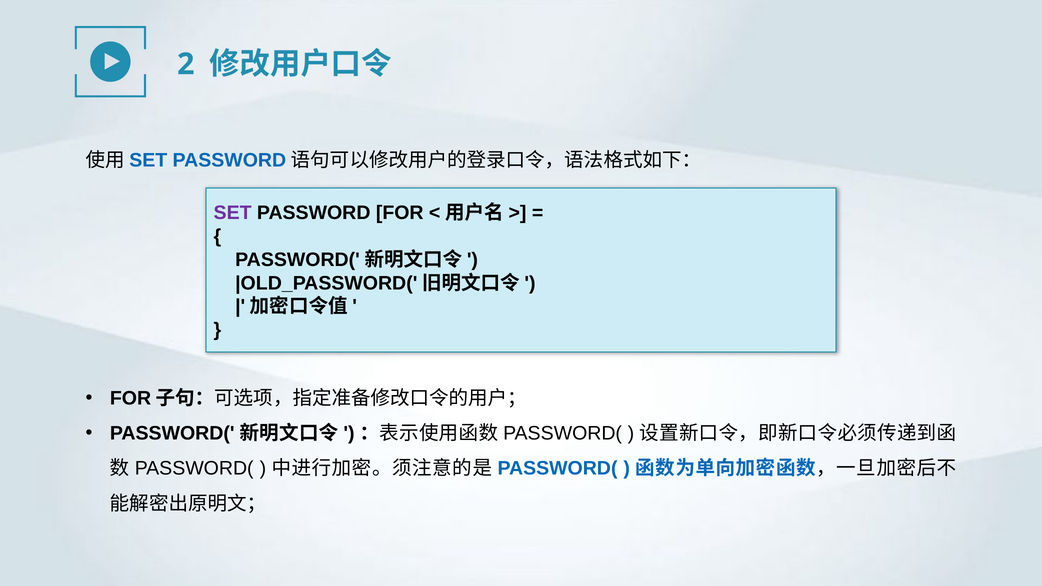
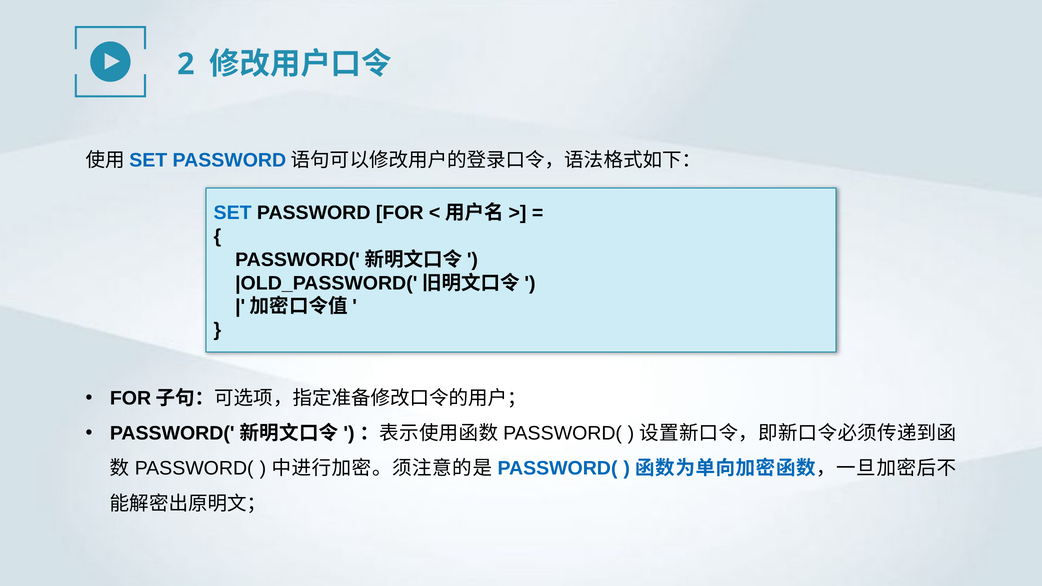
SET colour: purple -> blue
